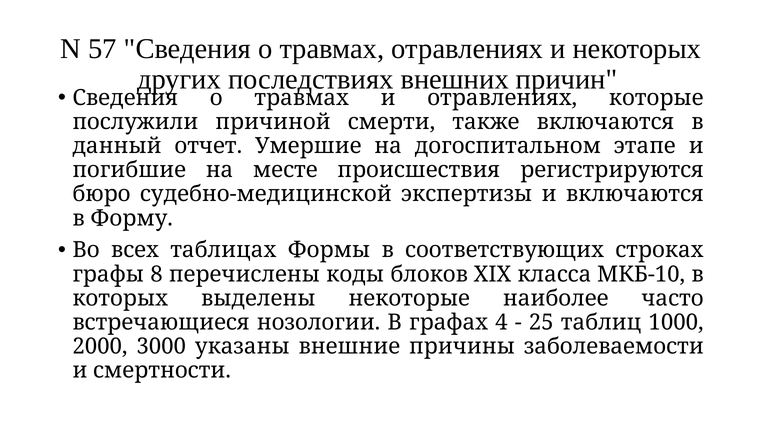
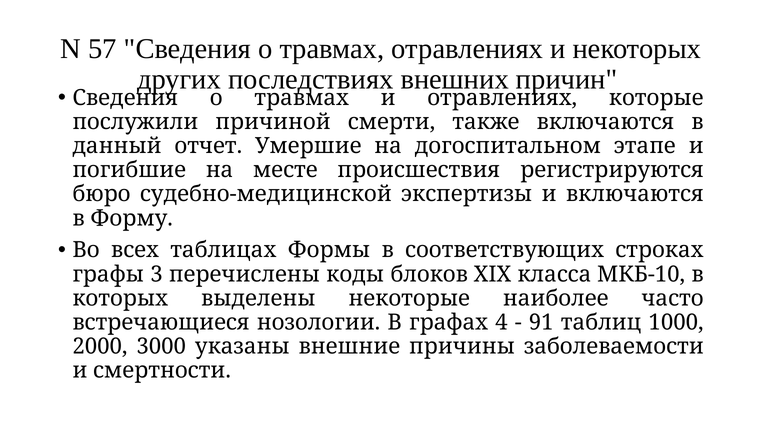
8: 8 -> 3
25: 25 -> 91
